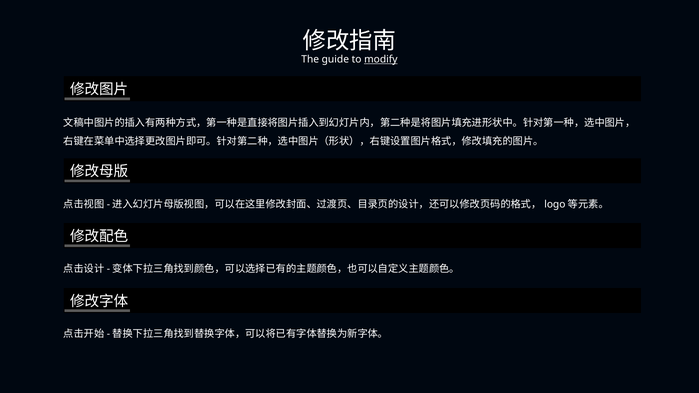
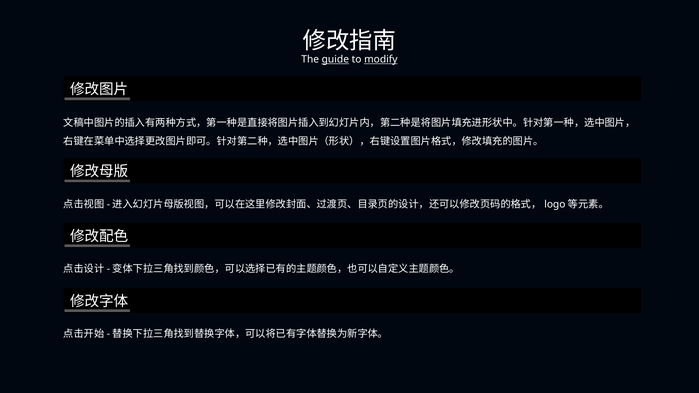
guide underline: none -> present
